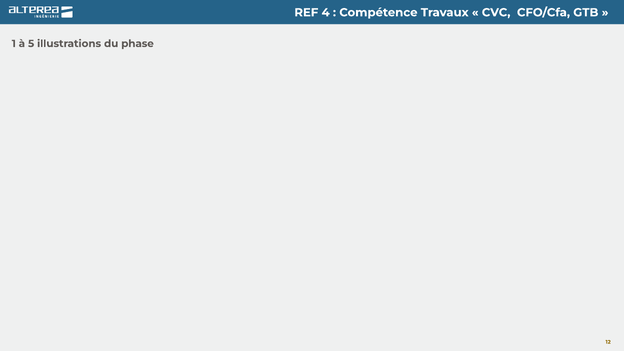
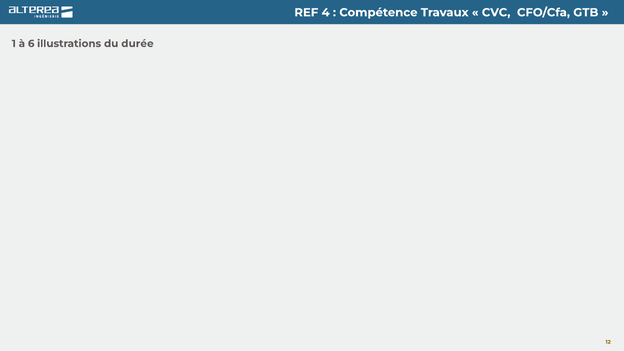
5: 5 -> 6
phase: phase -> durée
